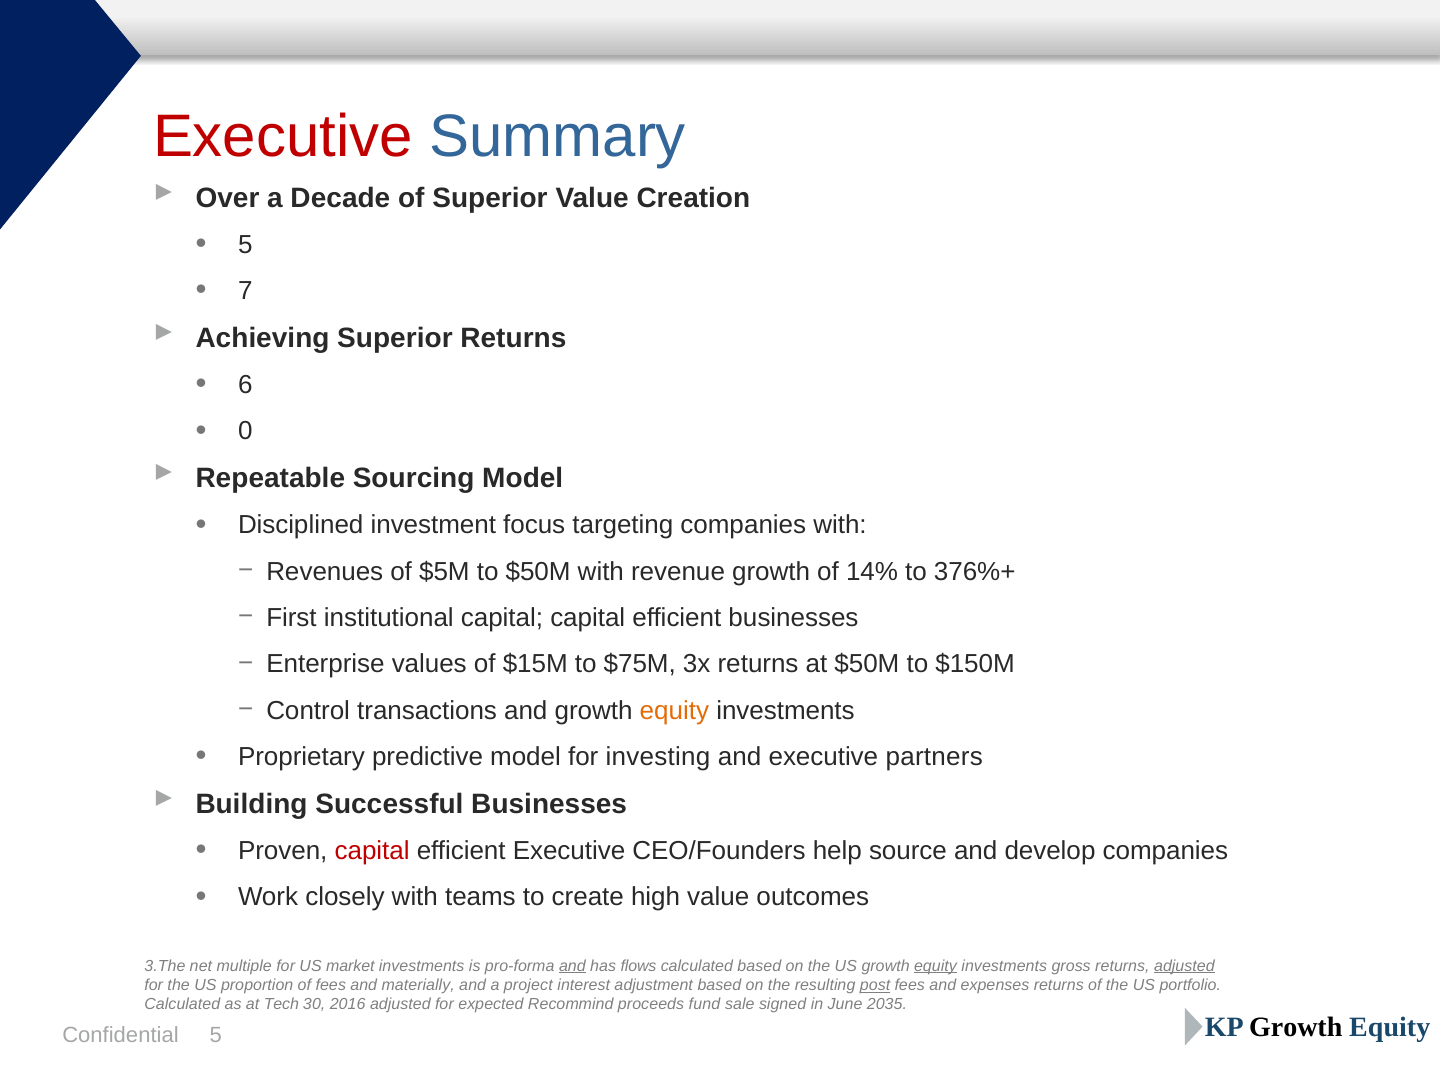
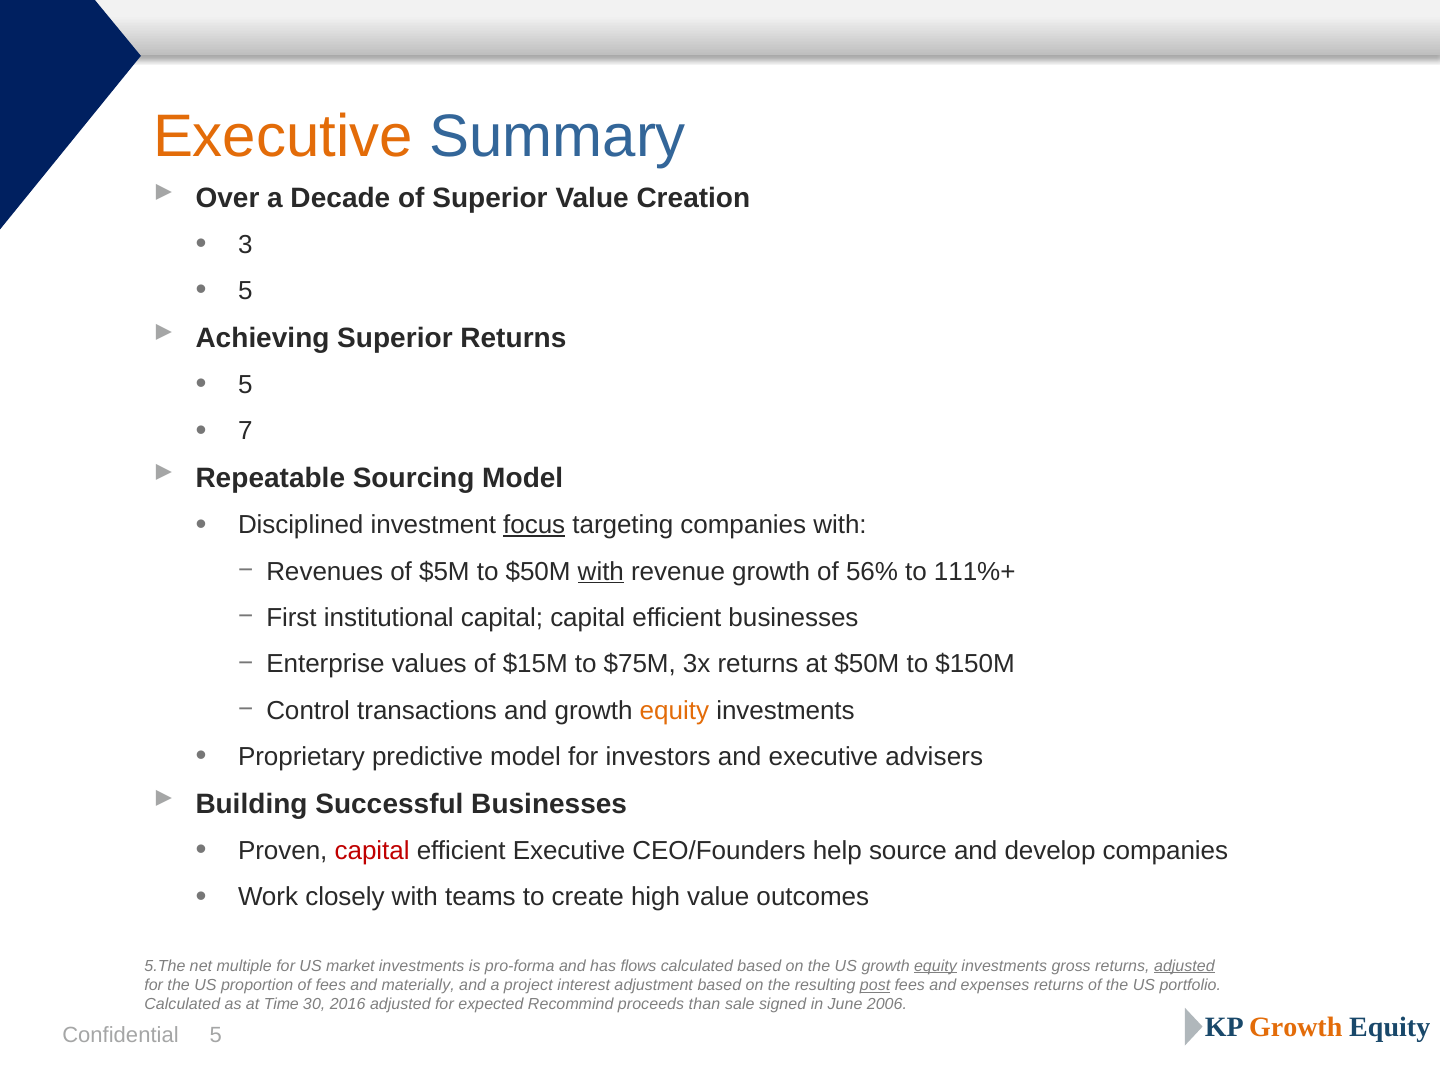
Executive at (283, 137) colour: red -> orange
5 at (245, 245): 5 -> 3
7 at (245, 291): 7 -> 5
6 at (245, 385): 6 -> 5
0: 0 -> 7
focus underline: none -> present
with at (601, 571) underline: none -> present
14%: 14% -> 56%
376%+: 376%+ -> 111%+
investing: investing -> investors
partners: partners -> advisers
3.The: 3.The -> 5.The
and at (572, 966) underline: present -> none
Tech: Tech -> Time
fund: fund -> than
2035: 2035 -> 2006
Growth at (1296, 1028) colour: black -> orange
